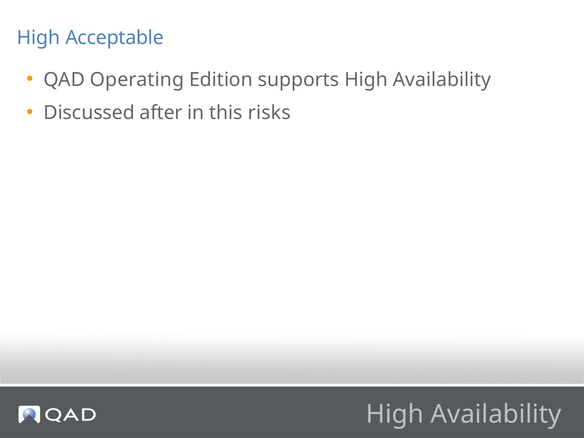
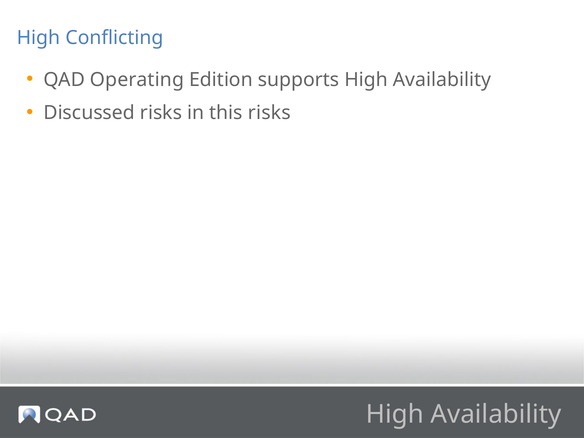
Acceptable: Acceptable -> Conflicting
Discussed after: after -> risks
